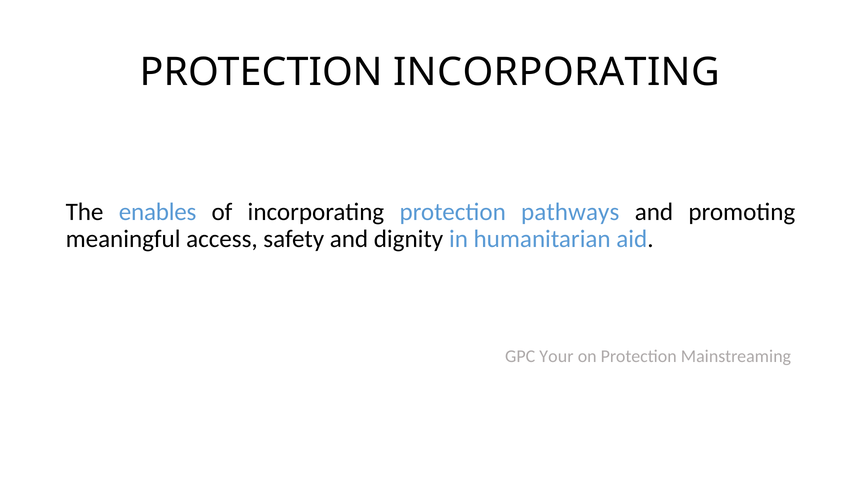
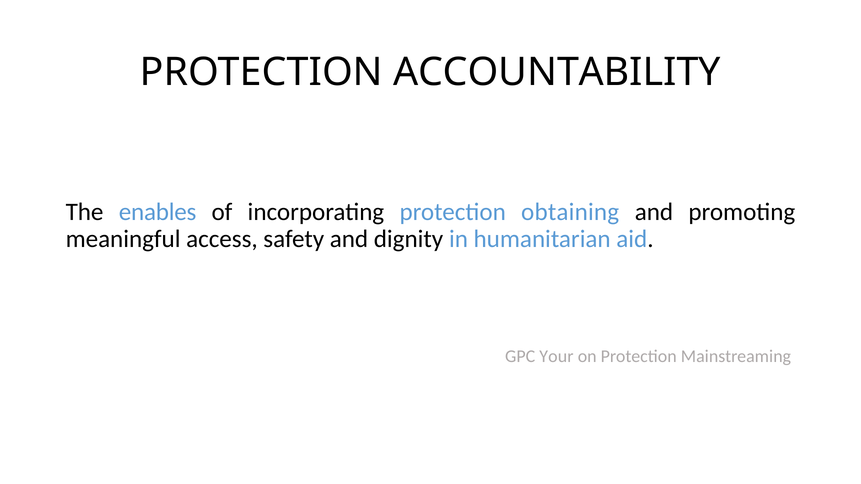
PROTECTION INCORPORATING: INCORPORATING -> ACCOUNTABILITY
pathways: pathways -> obtaining
